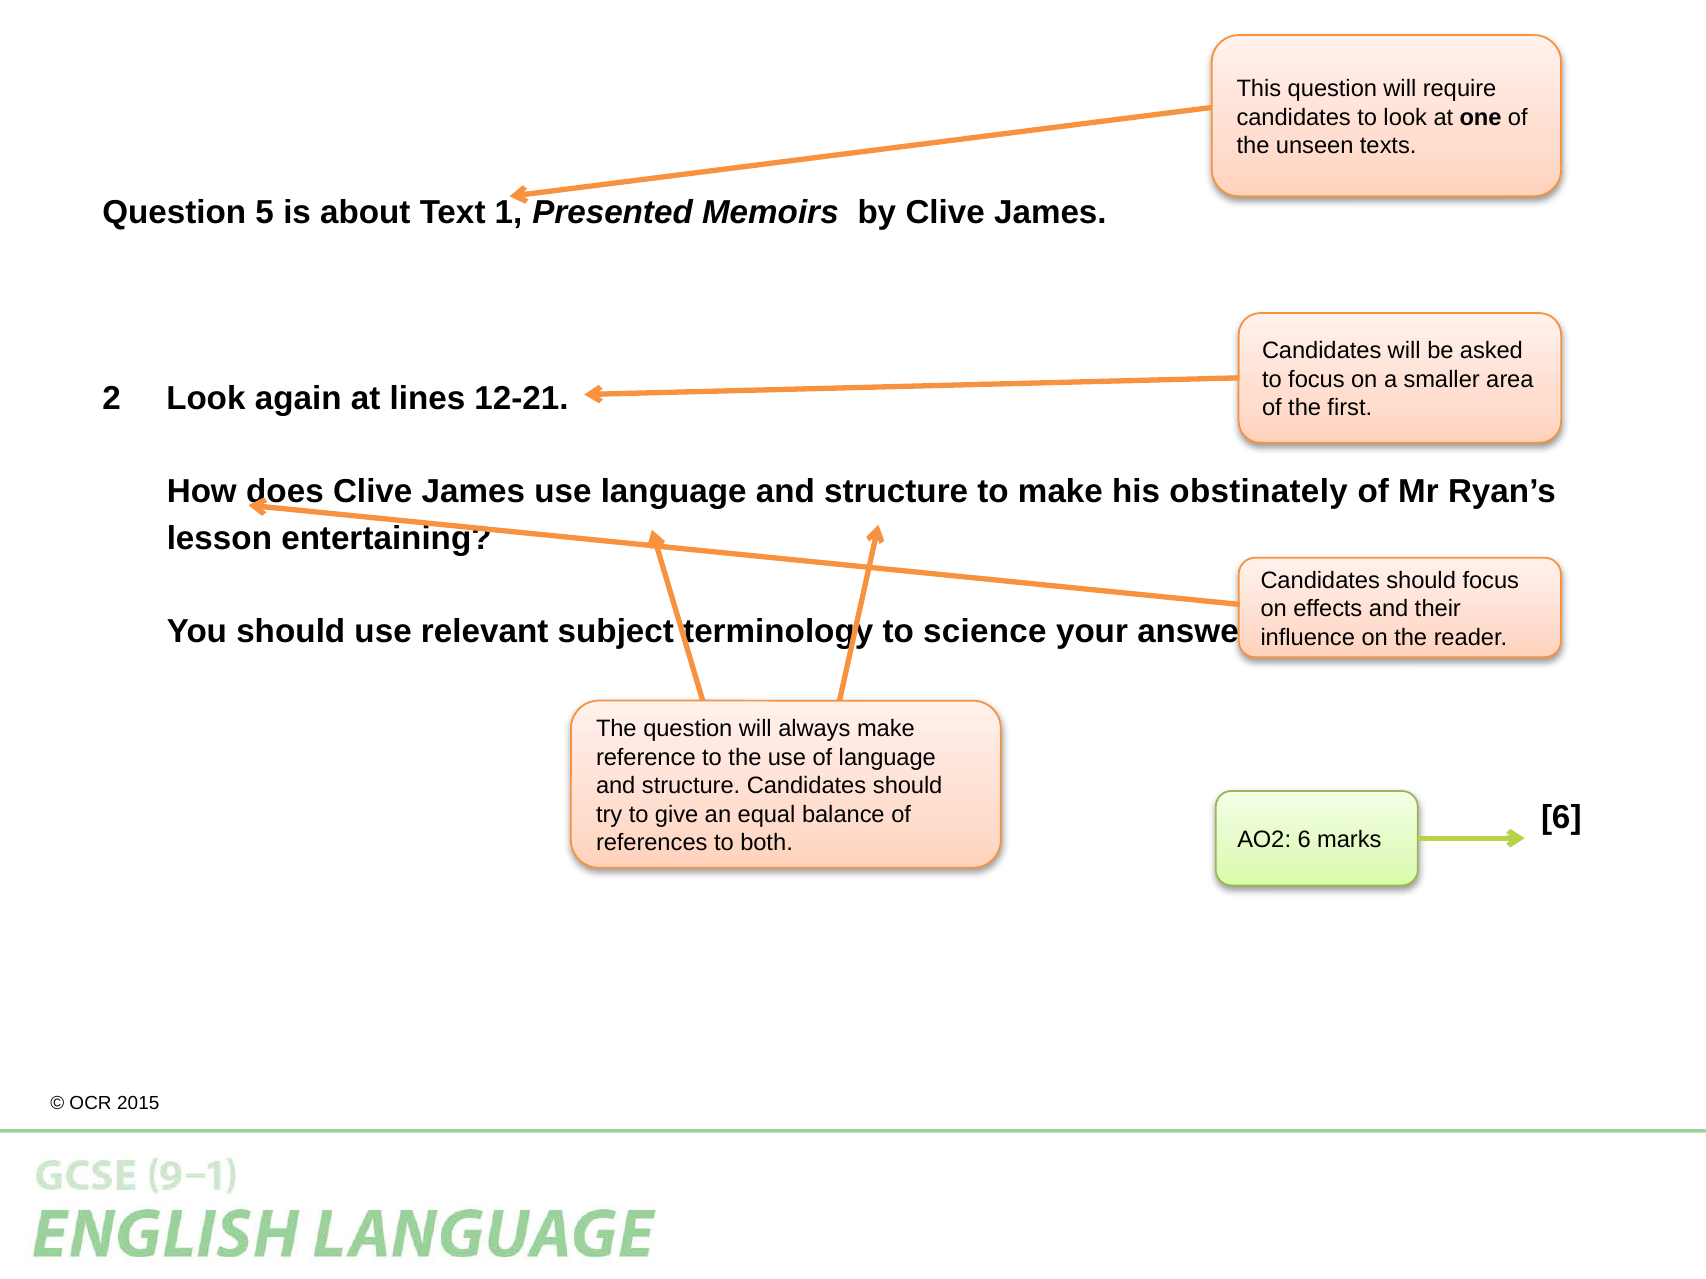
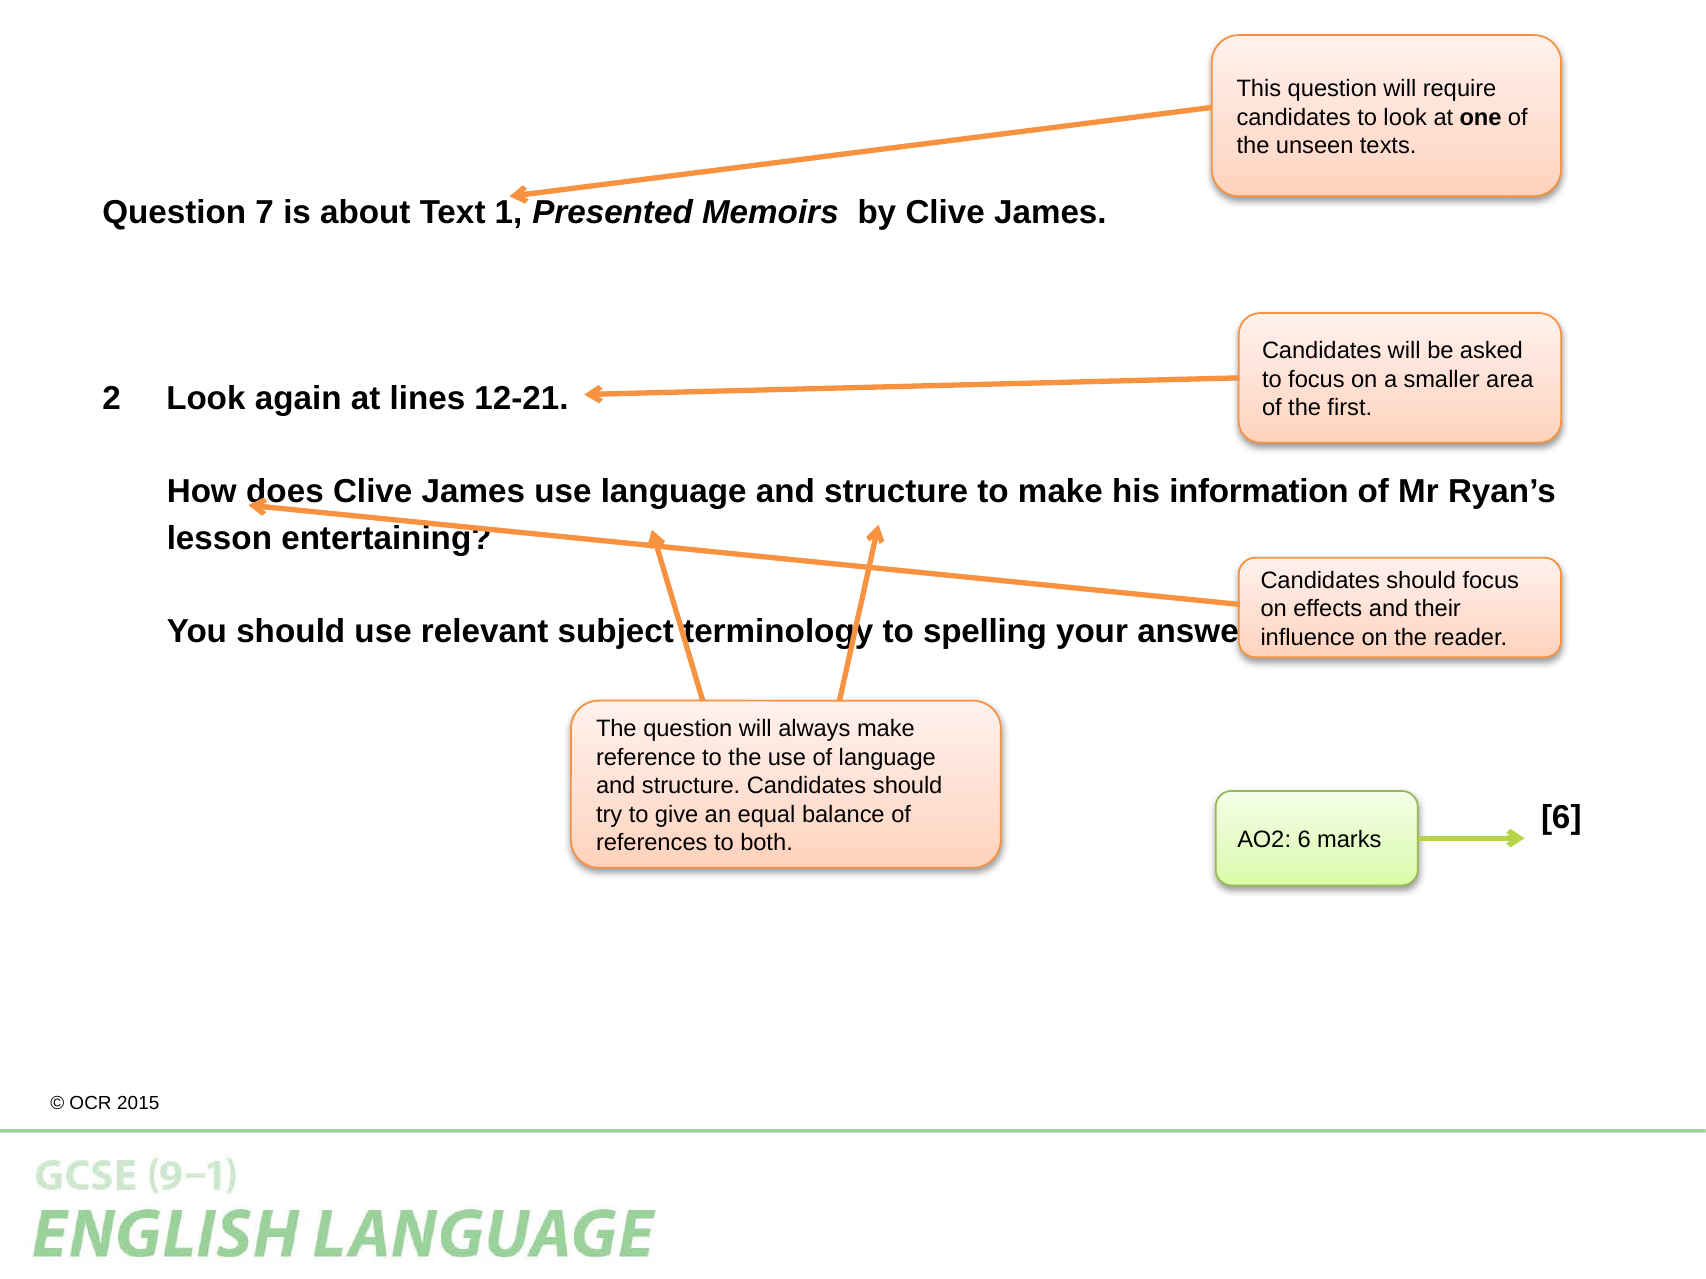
5: 5 -> 7
obstinately: obstinately -> information
science: science -> spelling
